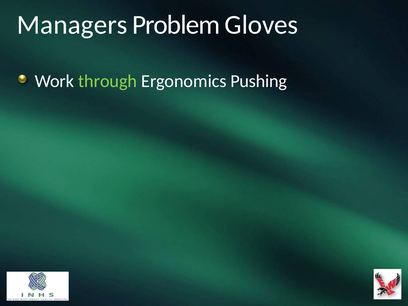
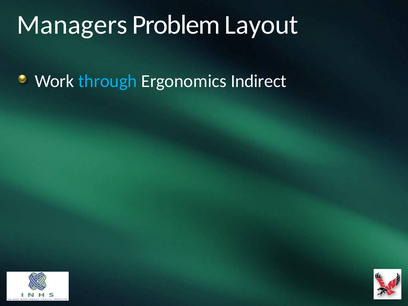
Gloves: Gloves -> Layout
through colour: light green -> light blue
Pushing: Pushing -> Indirect
